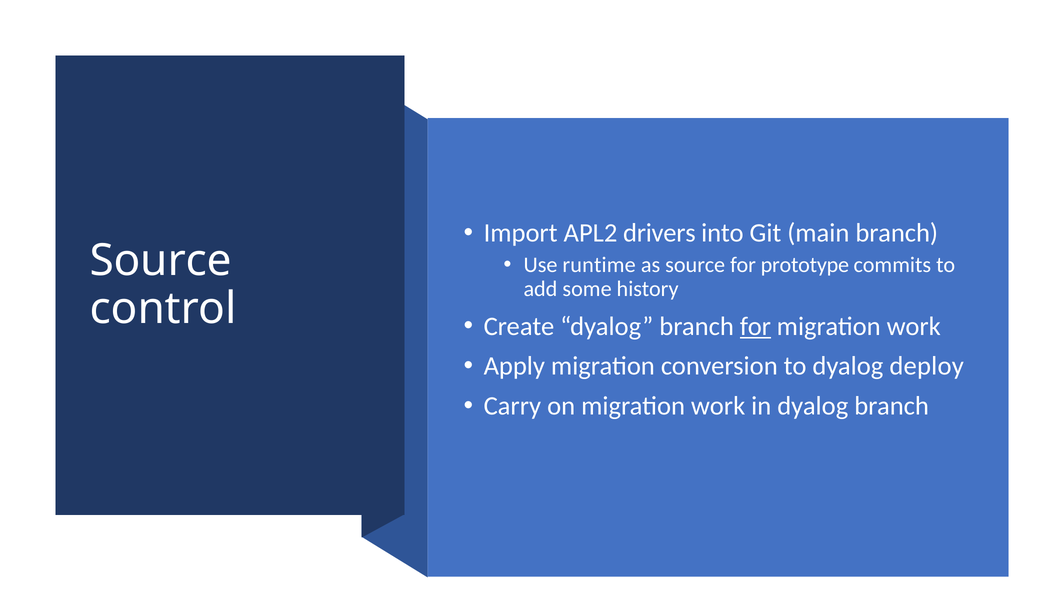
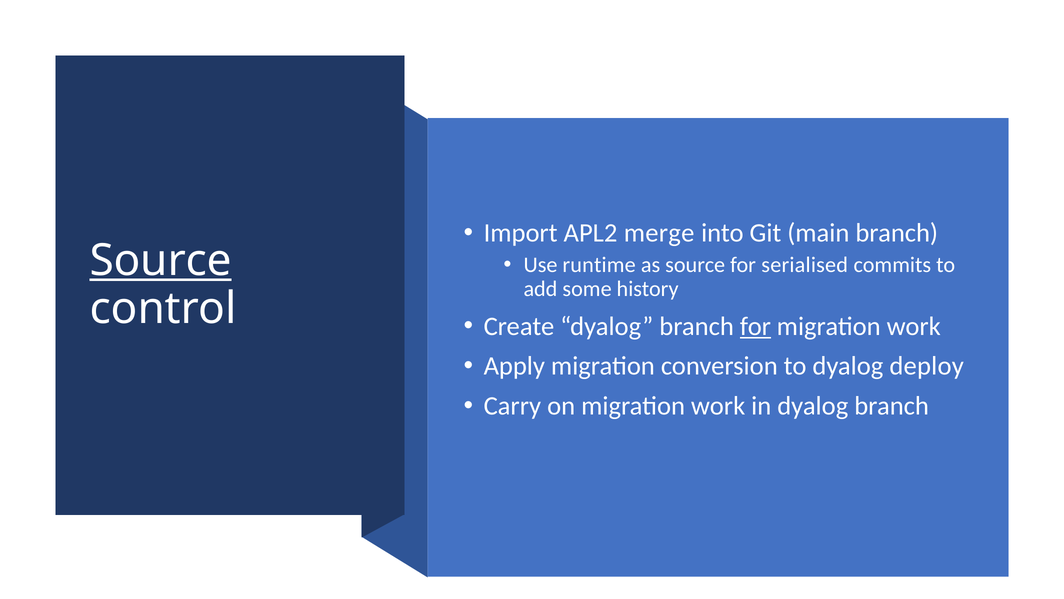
drivers: drivers -> merge
Source at (161, 261) underline: none -> present
prototype: prototype -> serialised
